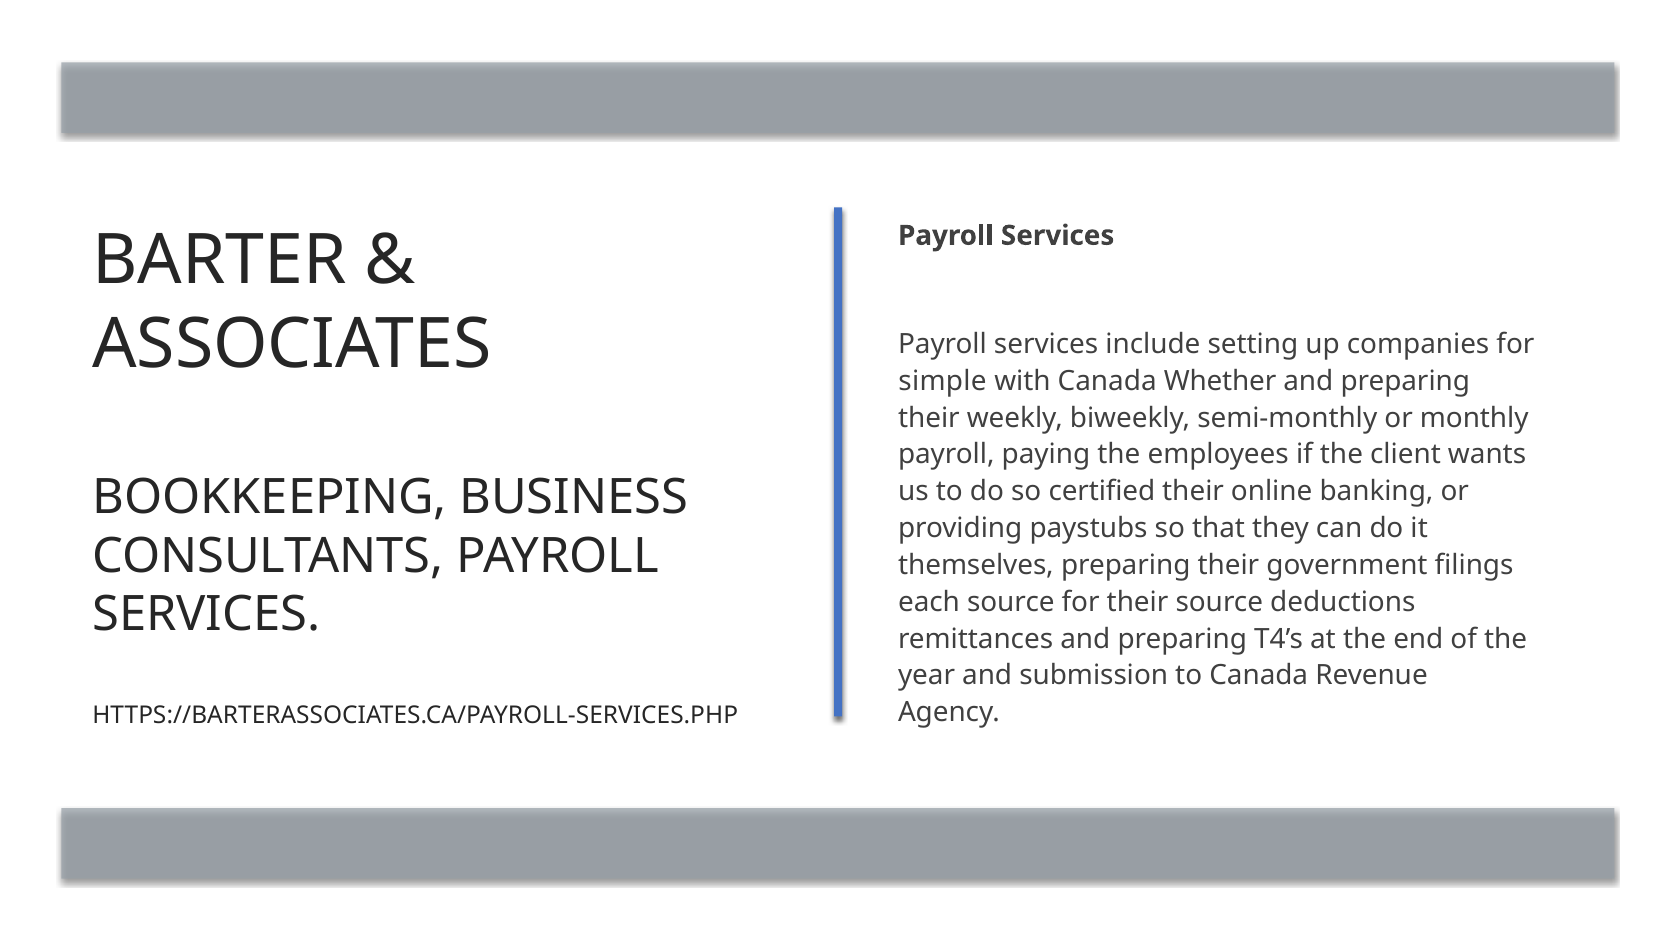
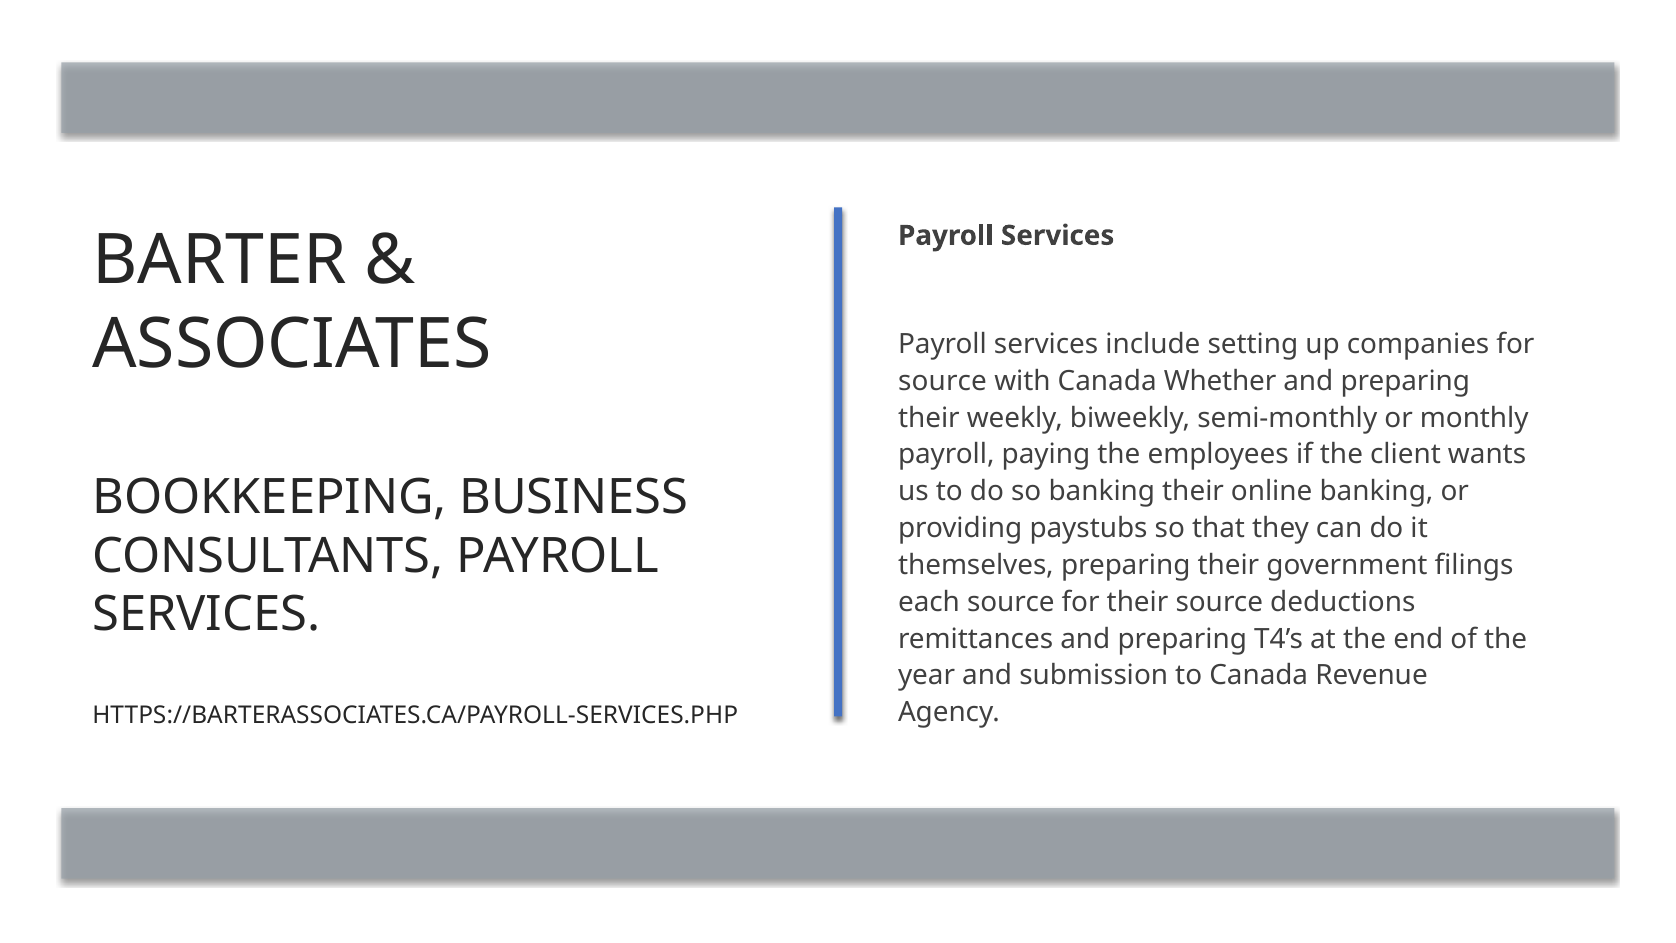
simple at (942, 381): simple -> source
so certified: certified -> banking
